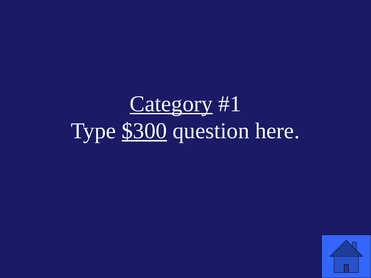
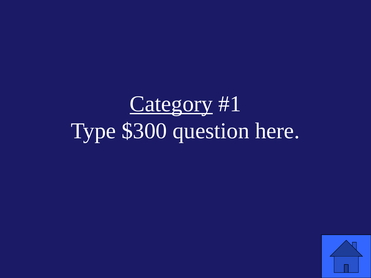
$300 underline: present -> none
